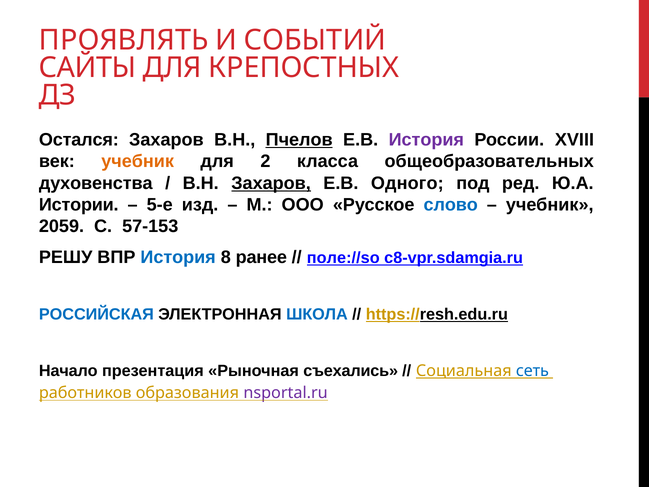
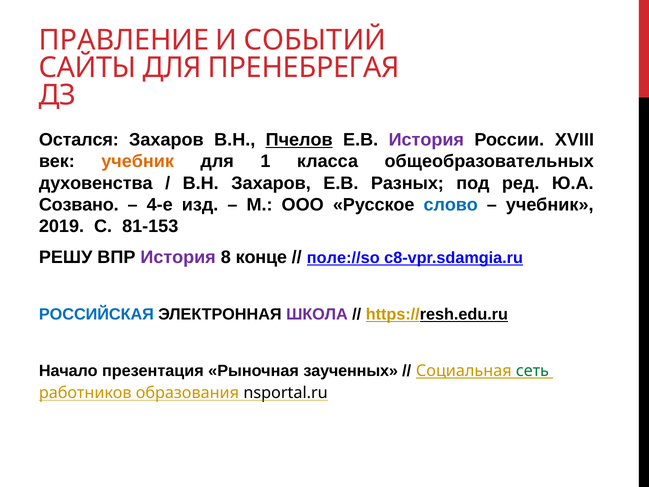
ПРОЯВЛЯТЬ: ПРОЯВЛЯТЬ -> ПРАВЛЕНИЕ
КРЕПОСТНЫХ: КРЕПОСТНЫХ -> ПРЕНЕБРЕГАЯ
2: 2 -> 1
Захаров at (271, 183) underline: present -> none
Одного: Одного -> Разных
Истории: Истории -> Созвано
5-е: 5-е -> 4-е
2059: 2059 -> 2019
57-153: 57-153 -> 81-153
История at (178, 257) colour: blue -> purple
ранее: ранее -> конце
ШКОЛА colour: blue -> purple
съехались: съехались -> заученных
сеть colour: blue -> green
nsportal.ru colour: purple -> black
